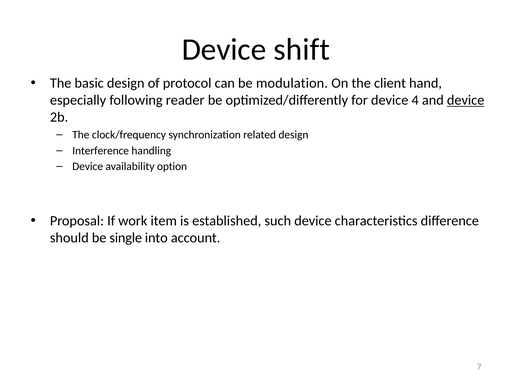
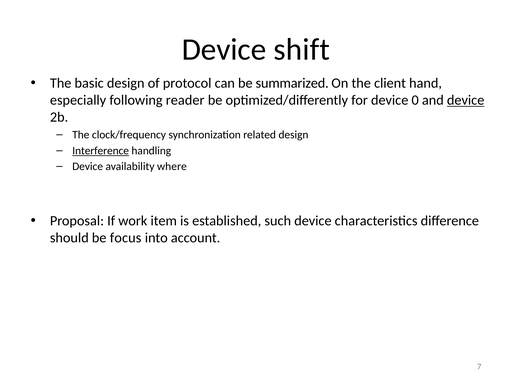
modulation: modulation -> summarized
4: 4 -> 0
Interference underline: none -> present
option: option -> where
single: single -> focus
